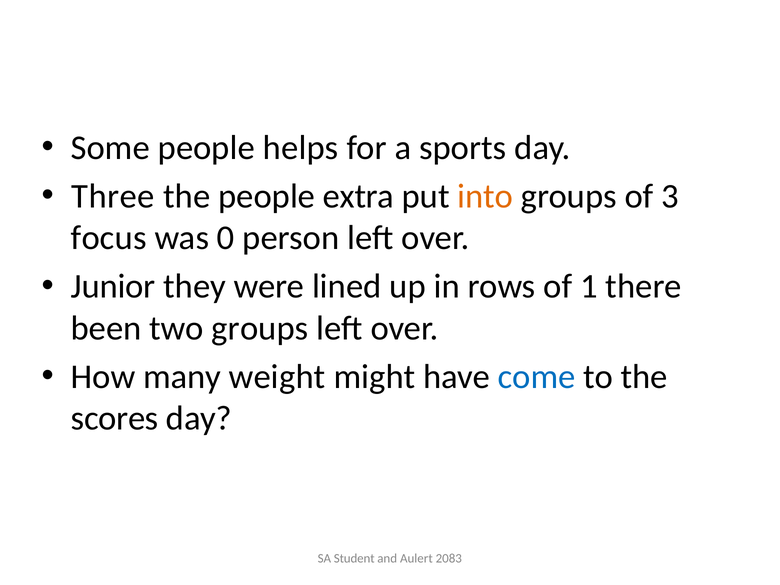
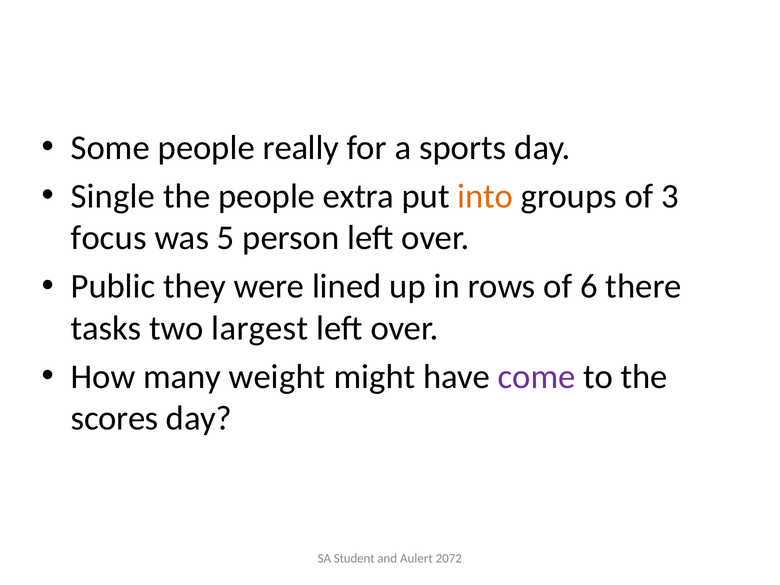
helps: helps -> really
Three: Three -> Single
0: 0 -> 5
Junior: Junior -> Public
1: 1 -> 6
been: been -> tasks
two groups: groups -> largest
come colour: blue -> purple
2083: 2083 -> 2072
